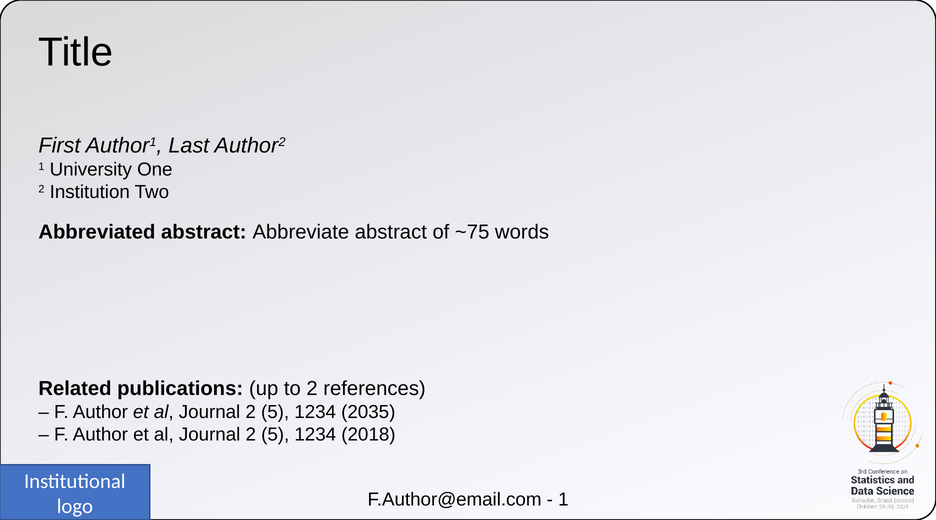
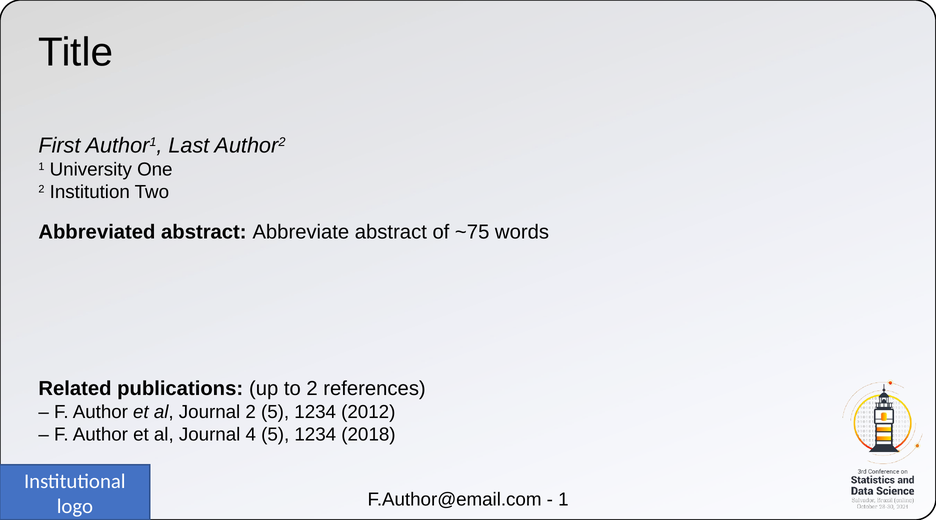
2035: 2035 -> 2012
2 at (251, 434): 2 -> 4
